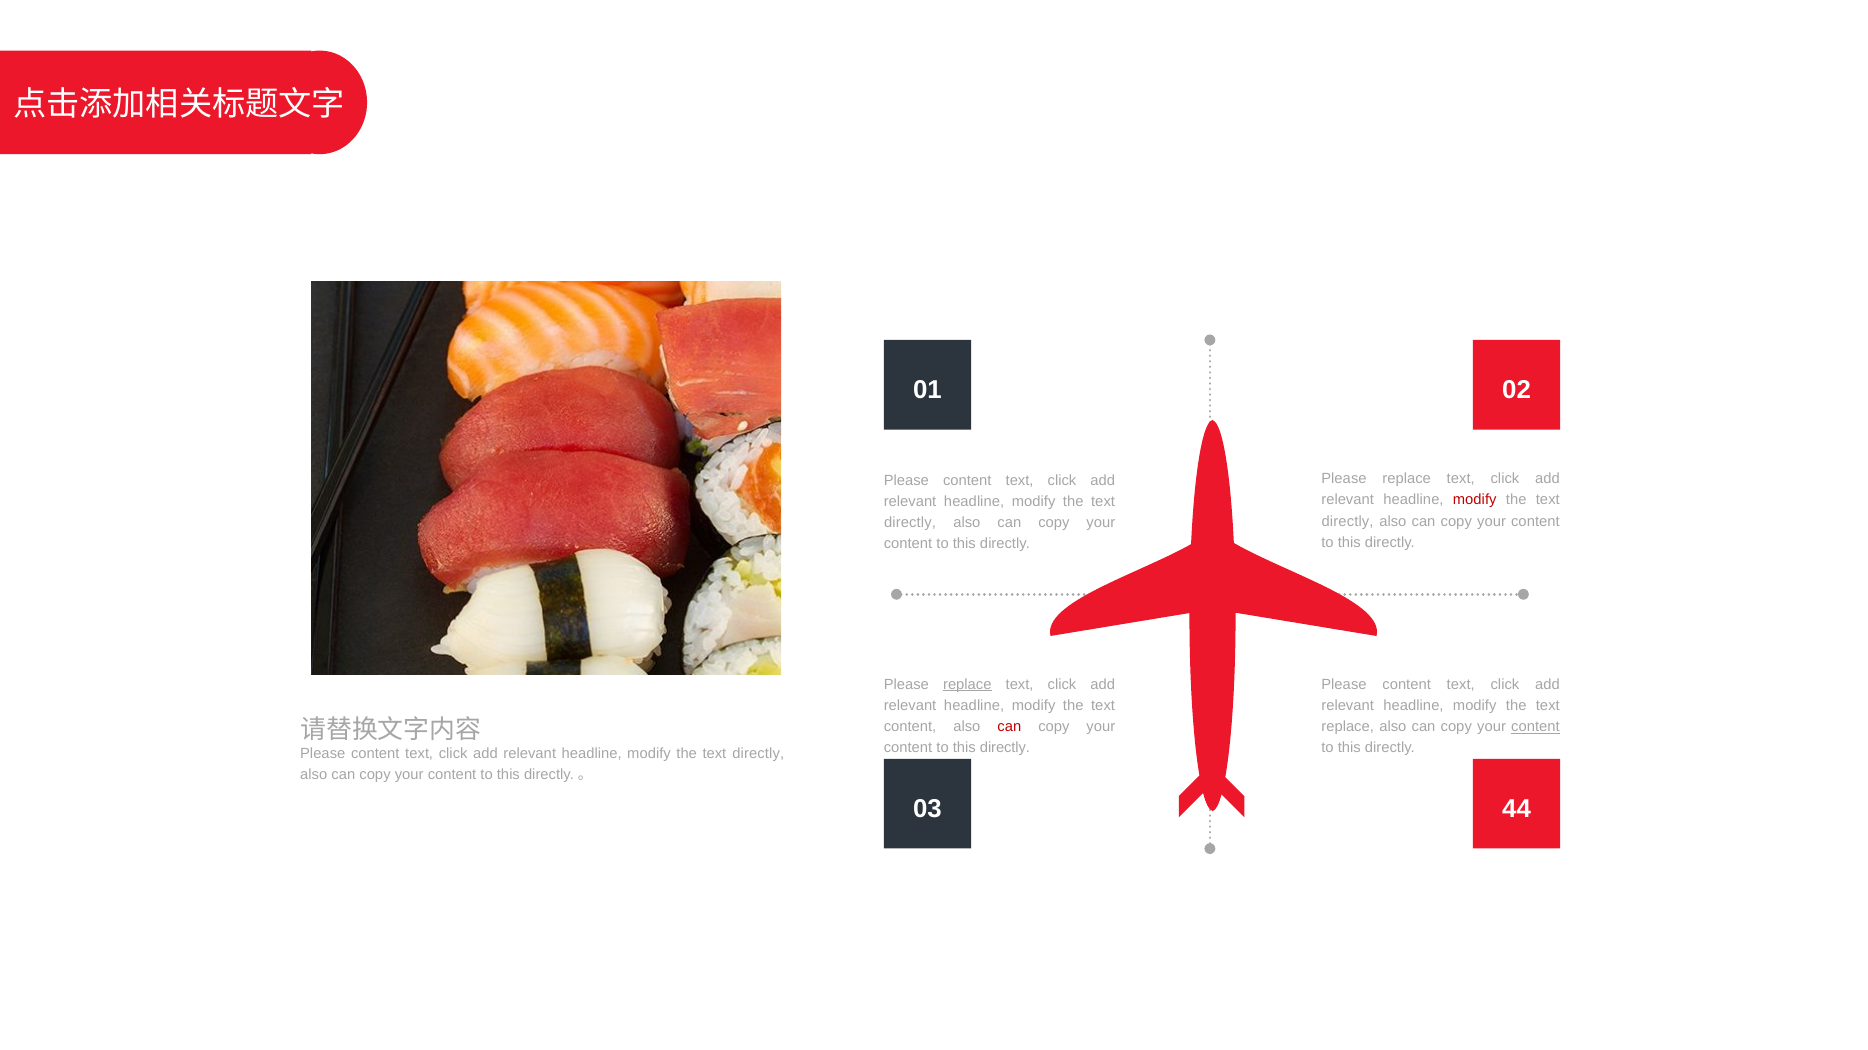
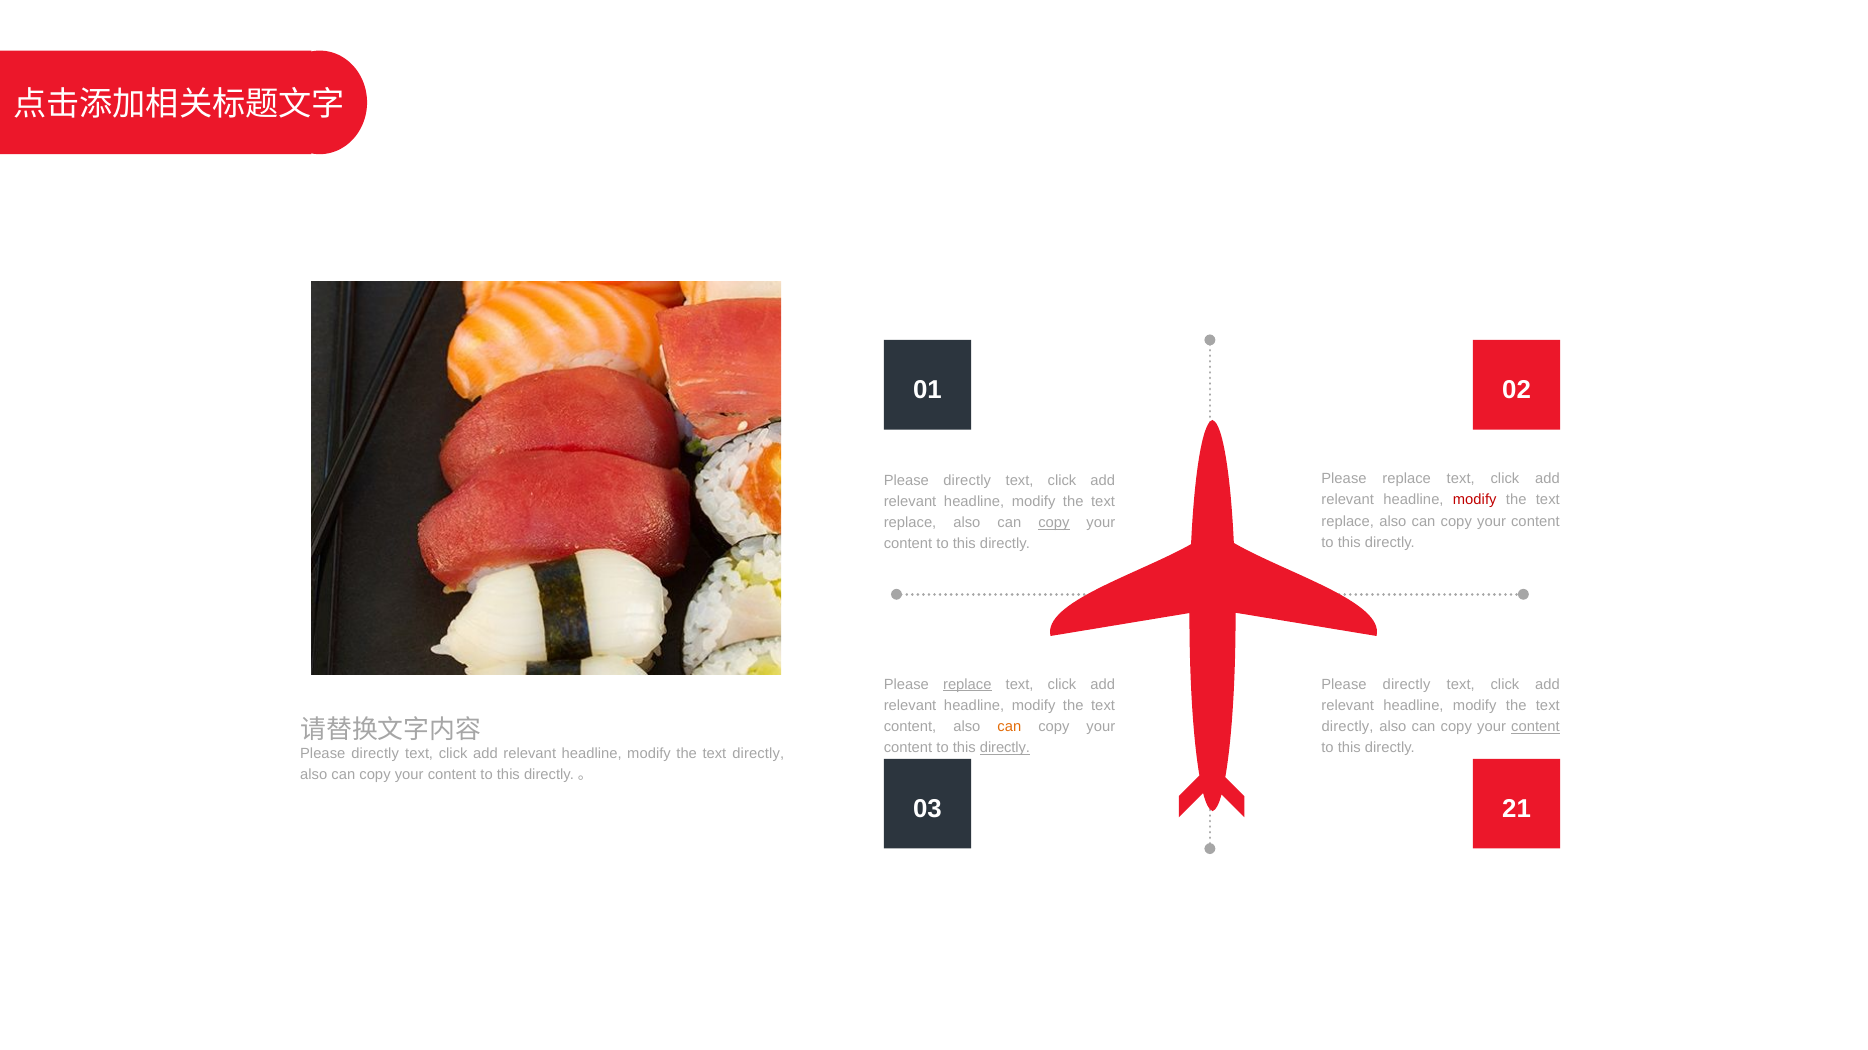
content at (967, 481): content -> directly
directly at (1348, 522): directly -> replace
directly at (910, 523): directly -> replace
copy at (1054, 523) underline: none -> present
content at (1407, 685): content -> directly
can at (1009, 727) colour: red -> orange
replace at (1348, 727): replace -> directly
directly at (1005, 748) underline: none -> present
content at (375, 754): content -> directly
44: 44 -> 21
